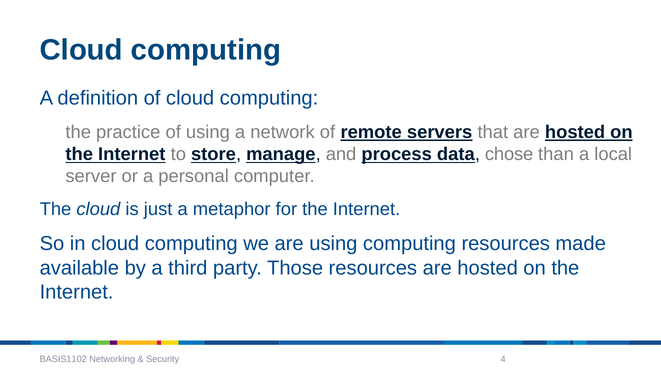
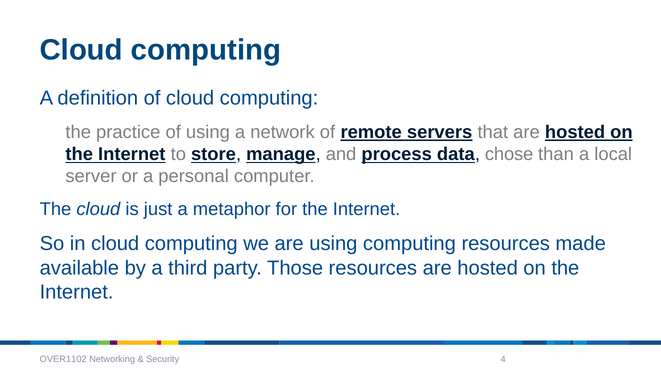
BASIS1102: BASIS1102 -> OVER1102
